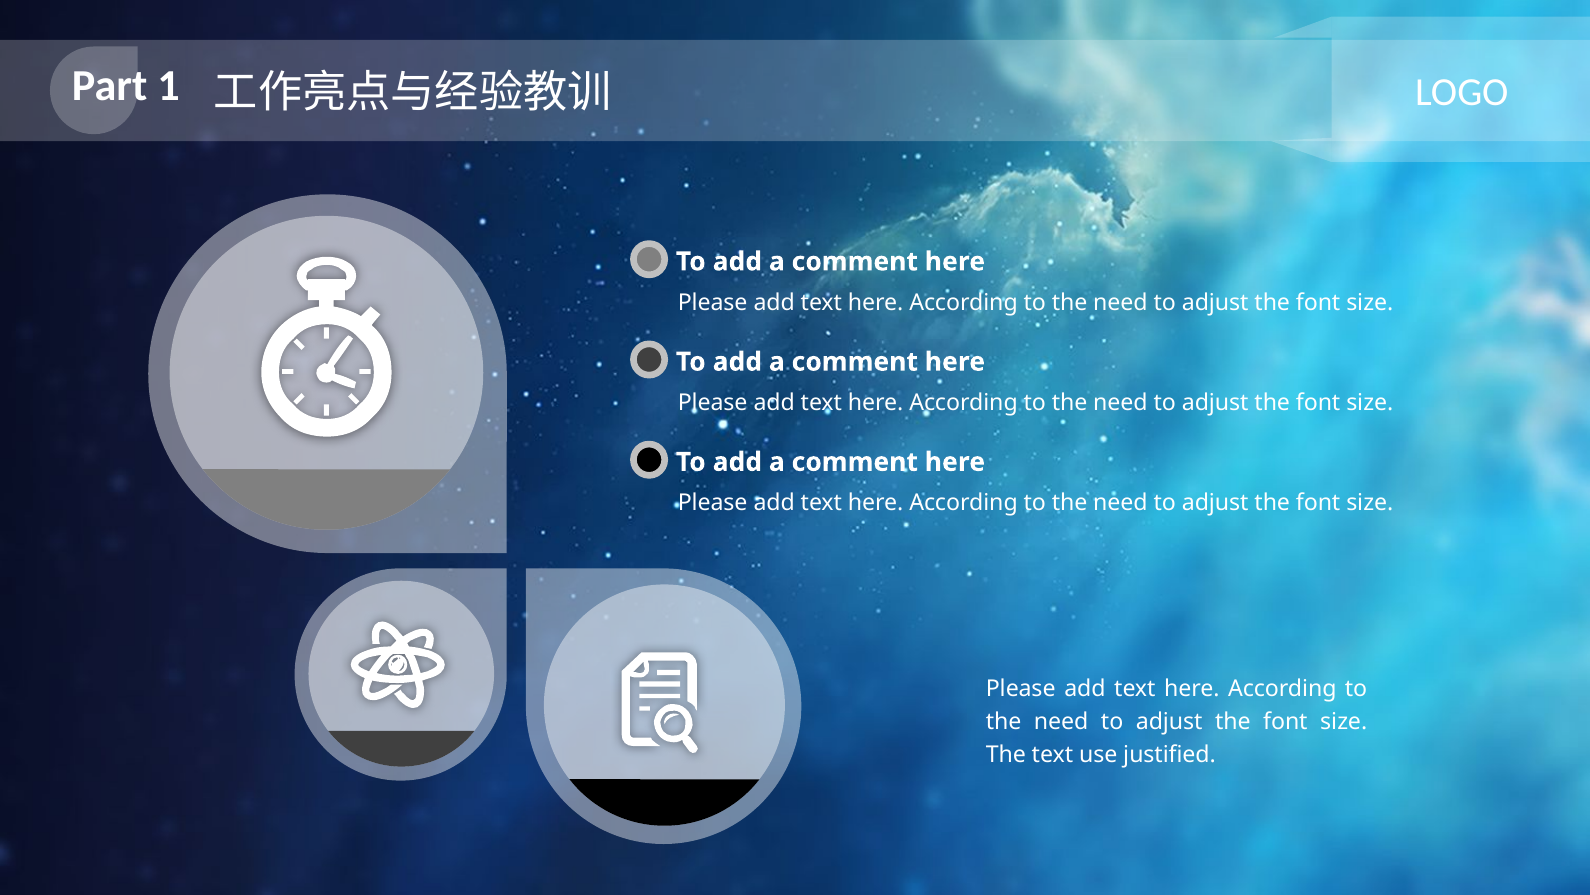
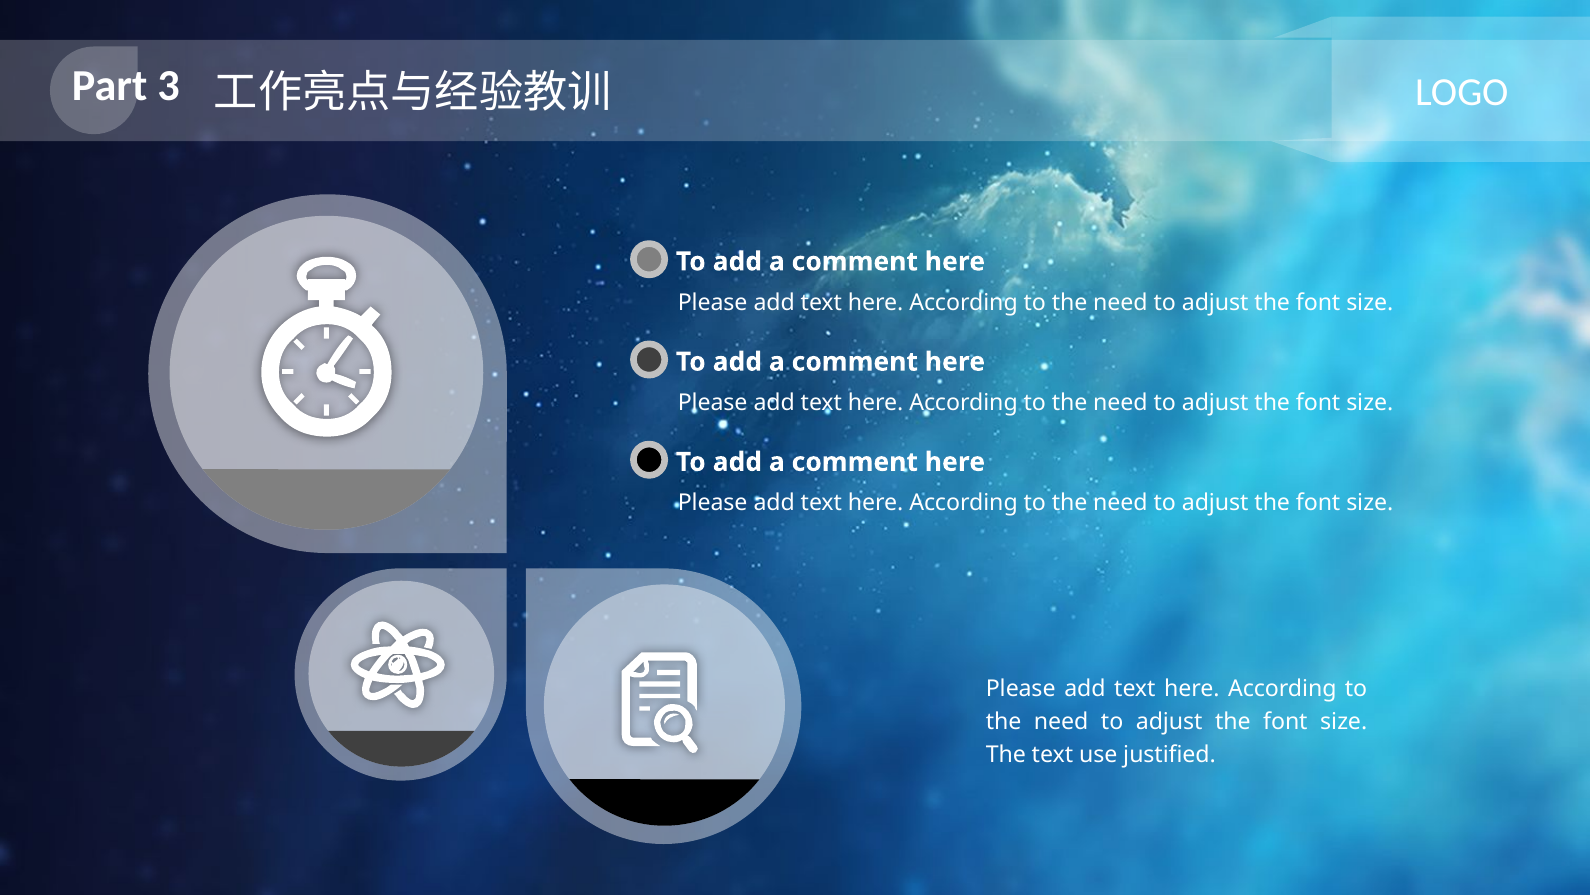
1: 1 -> 3
